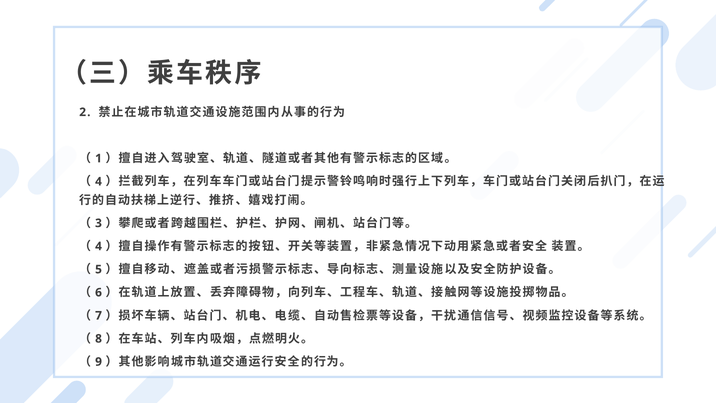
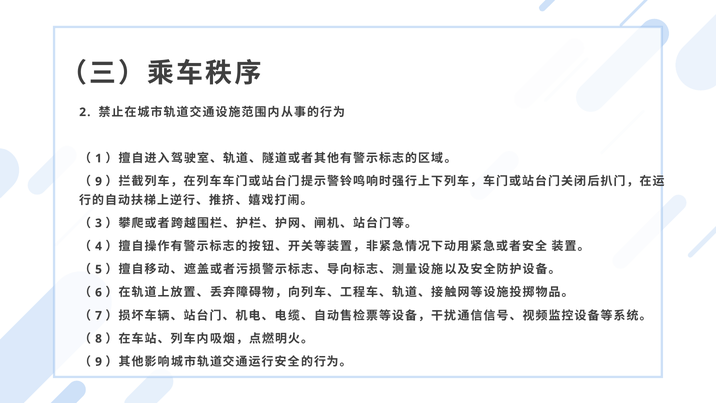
4 at (99, 181): 4 -> 9
